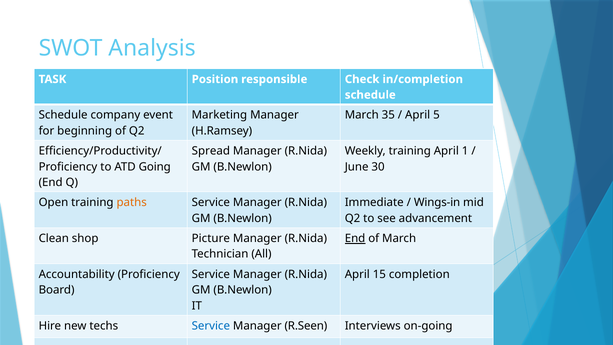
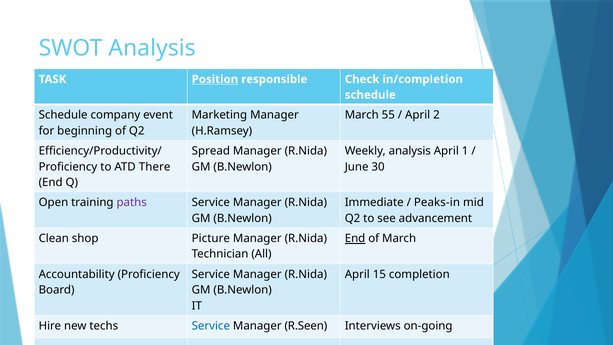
Position underline: none -> present
35: 35 -> 55
5: 5 -> 2
Weekly training: training -> analysis
Going: Going -> There
paths colour: orange -> purple
Wings-in: Wings-in -> Peaks-in
